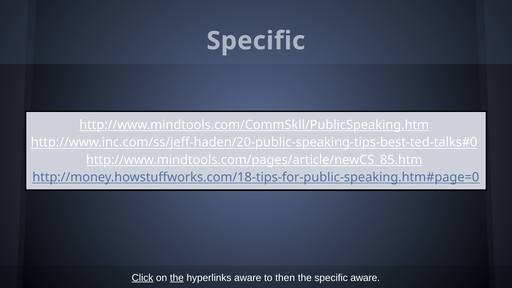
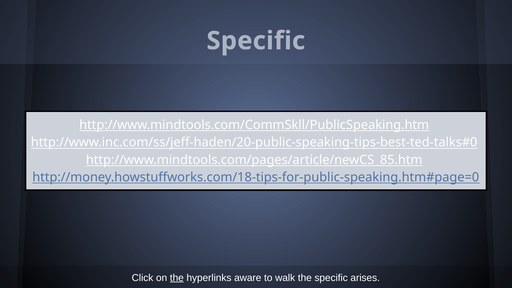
Click underline: present -> none
then: then -> walk
specific aware: aware -> arises
